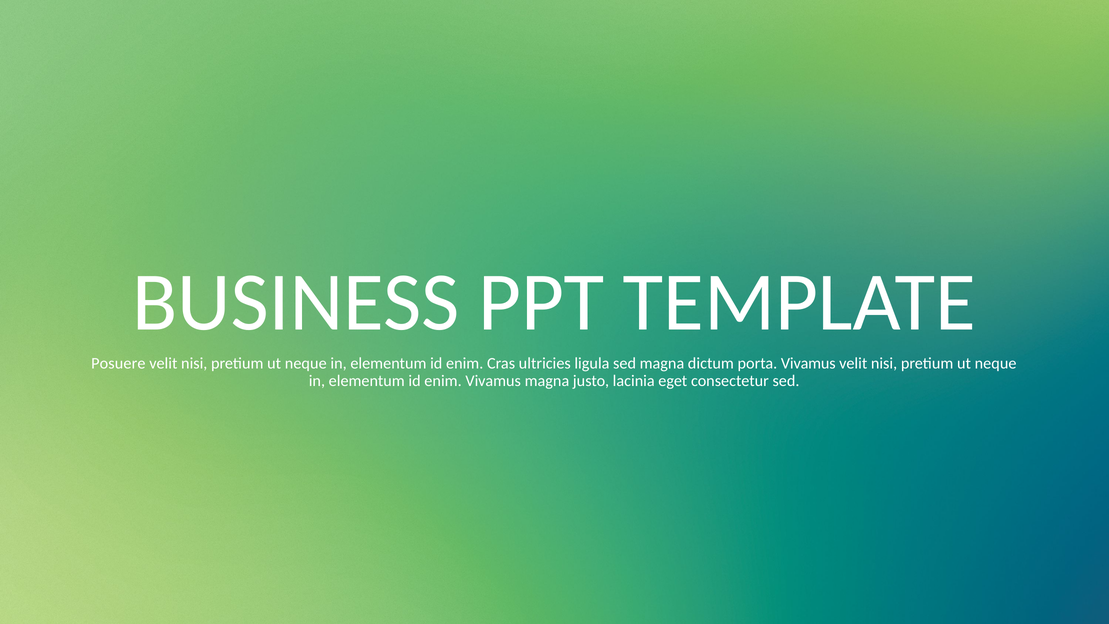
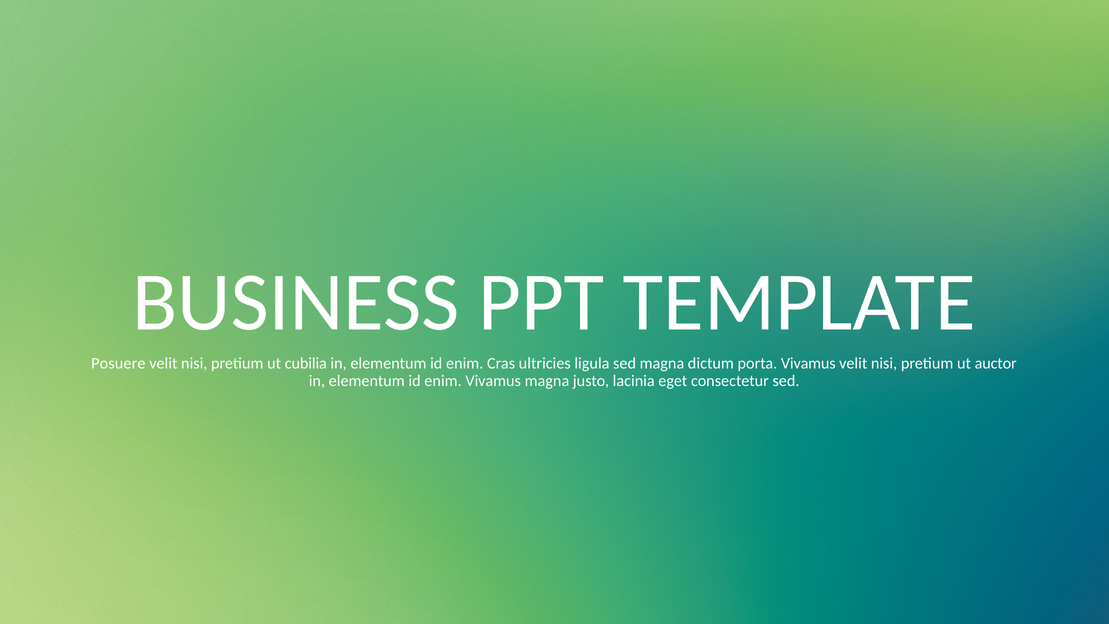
neque at (306, 363): neque -> cubilia
neque at (996, 363): neque -> auctor
